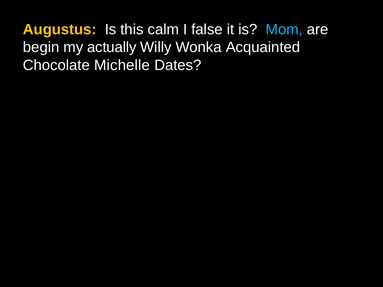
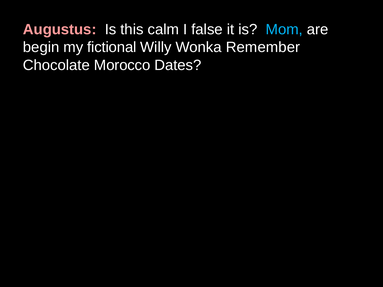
Augustus colour: yellow -> pink
actually: actually -> fictional
Acquainted: Acquainted -> Remember
Michelle: Michelle -> Morocco
